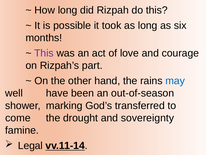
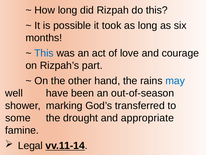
This at (44, 53) colour: purple -> blue
come: come -> some
sovereignty: sovereignty -> appropriate
